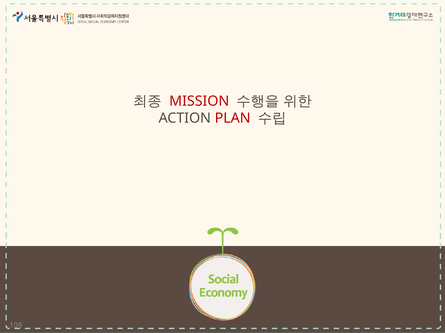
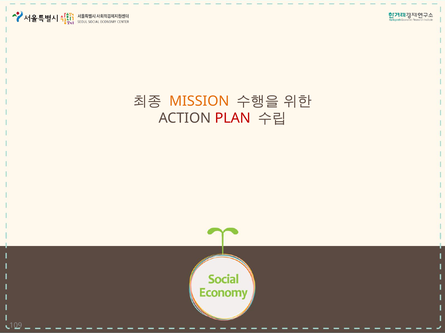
MISSION colour: red -> orange
